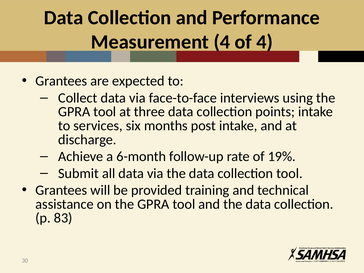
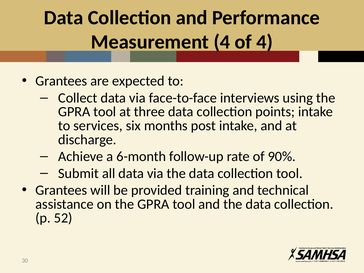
19%: 19% -> 90%
83: 83 -> 52
